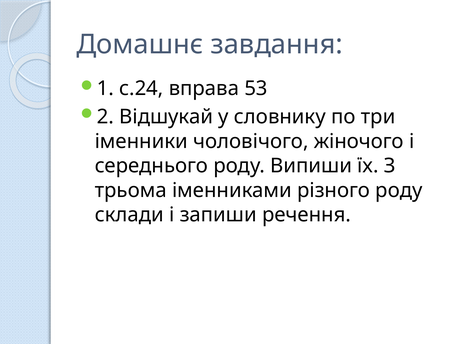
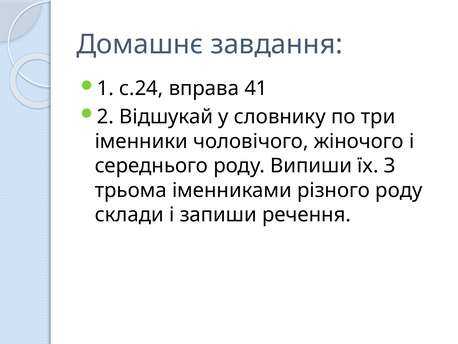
53: 53 -> 41
